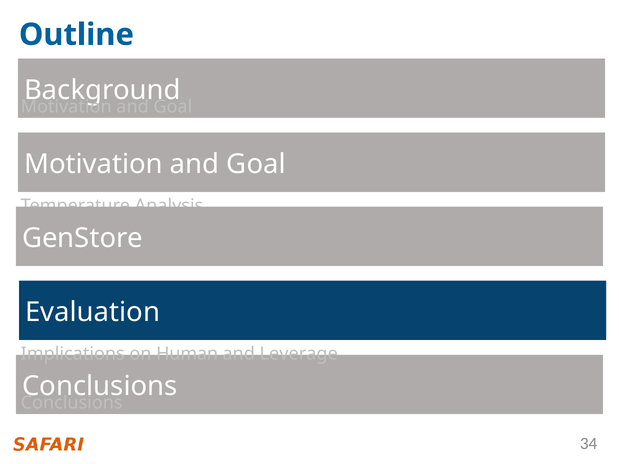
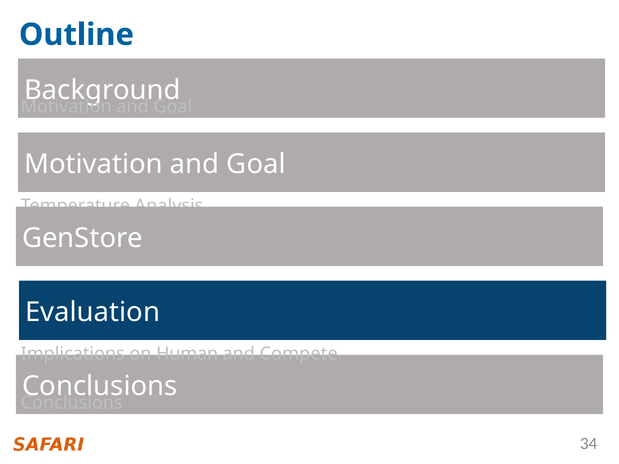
Leverage: Leverage -> Compete
